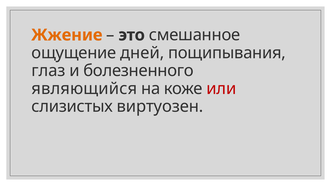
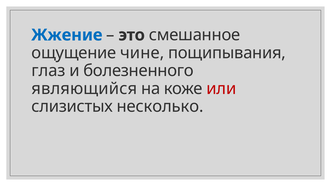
Жжение colour: orange -> blue
дней: дней -> чине
виртуозен: виртуозен -> несколько
